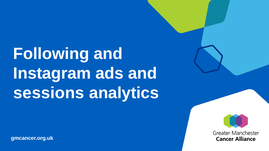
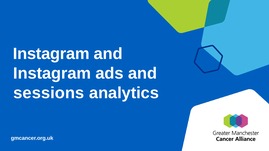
Following at (51, 54): Following -> Instagram
